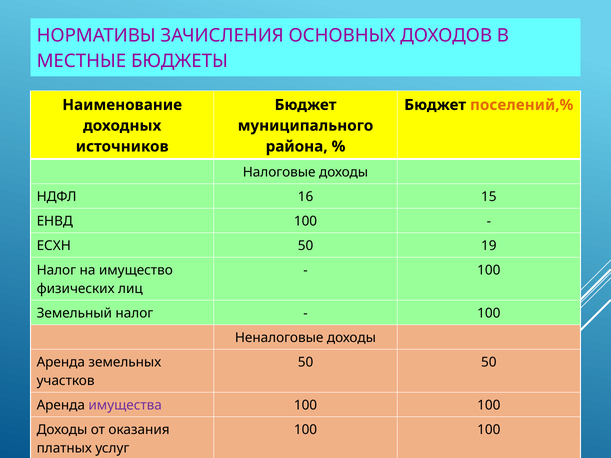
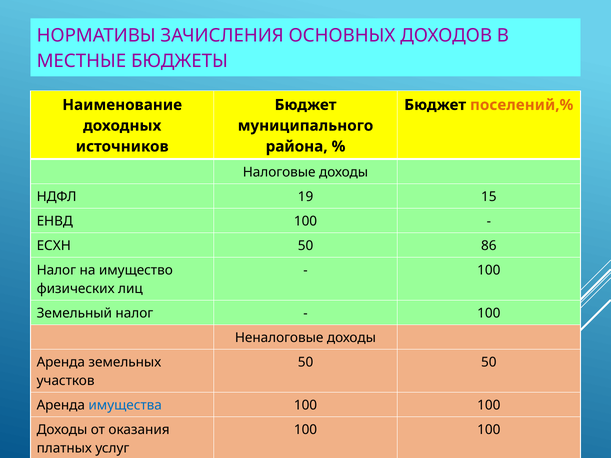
16: 16 -> 19
19: 19 -> 86
имущества colour: purple -> blue
